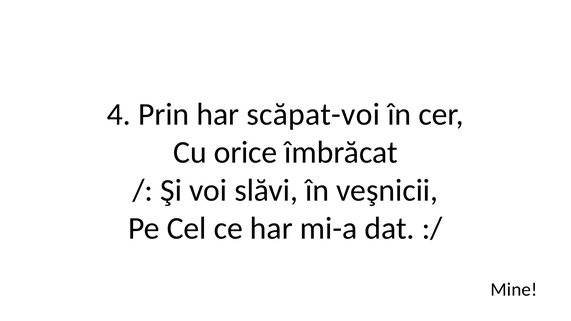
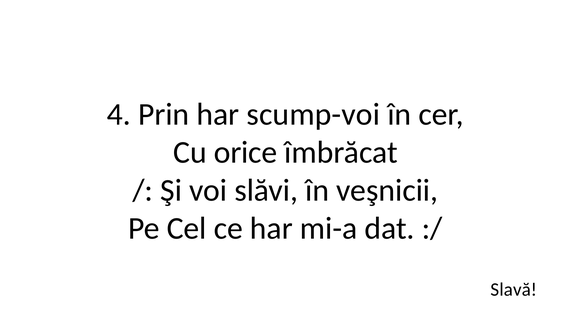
scăpat-voi: scăpat-voi -> scump-voi
Mine: Mine -> Slavă
